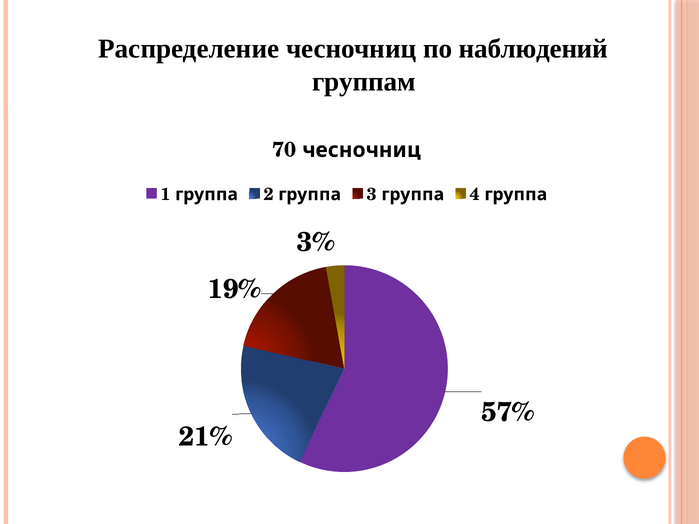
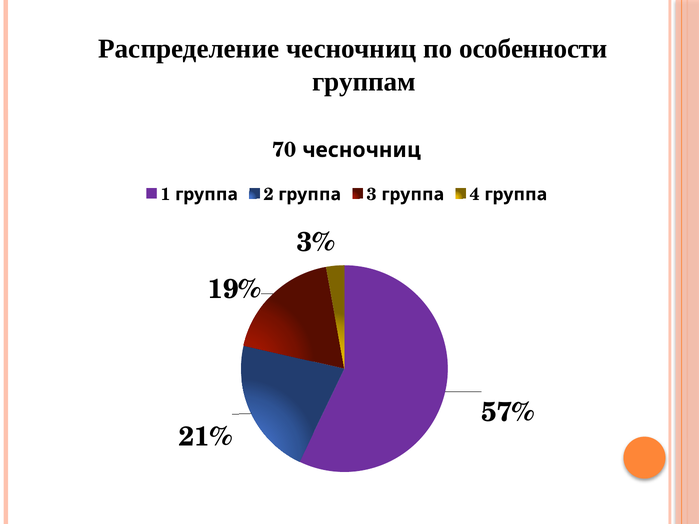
наблюдений: наблюдений -> особенности
